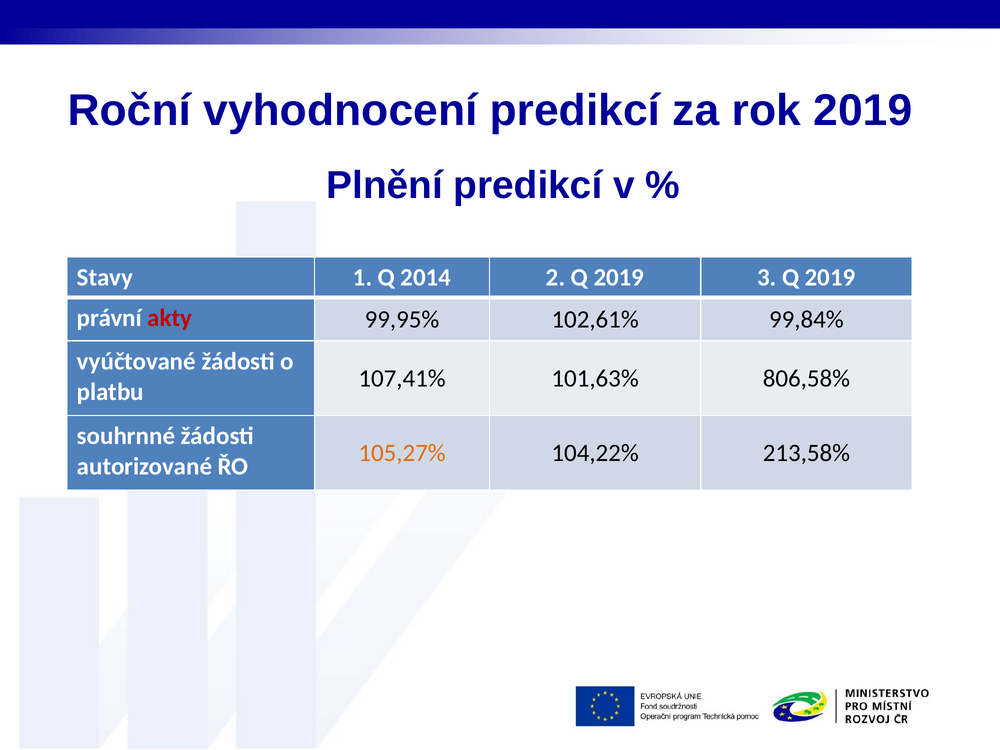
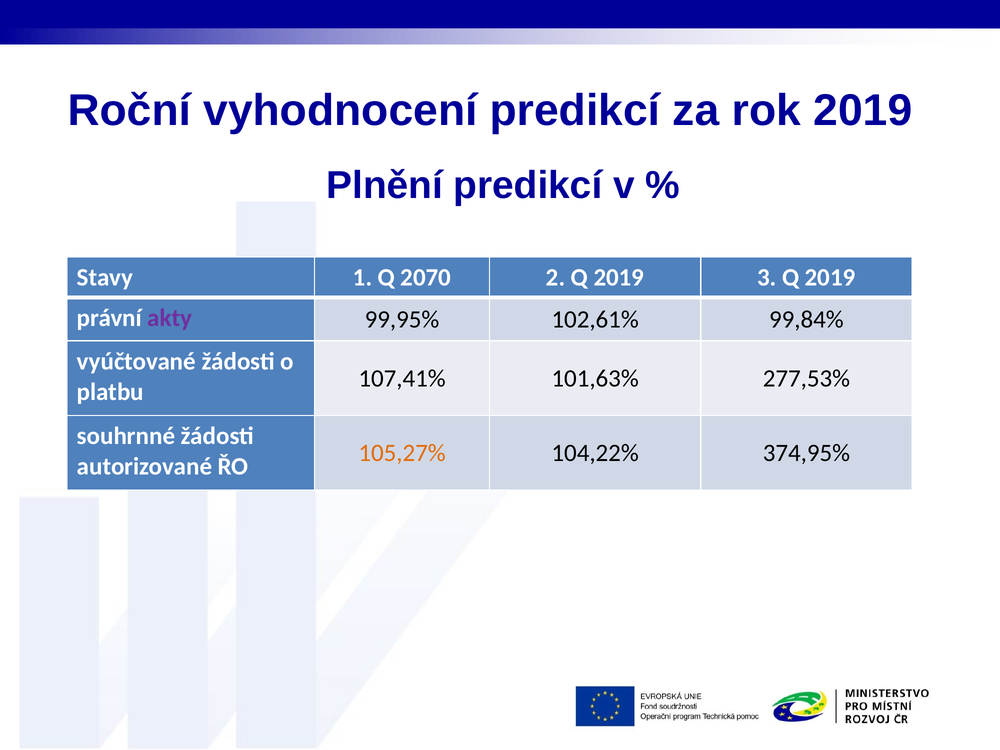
2014: 2014 -> 2070
akty colour: red -> purple
806,58%: 806,58% -> 277,53%
213,58%: 213,58% -> 374,95%
